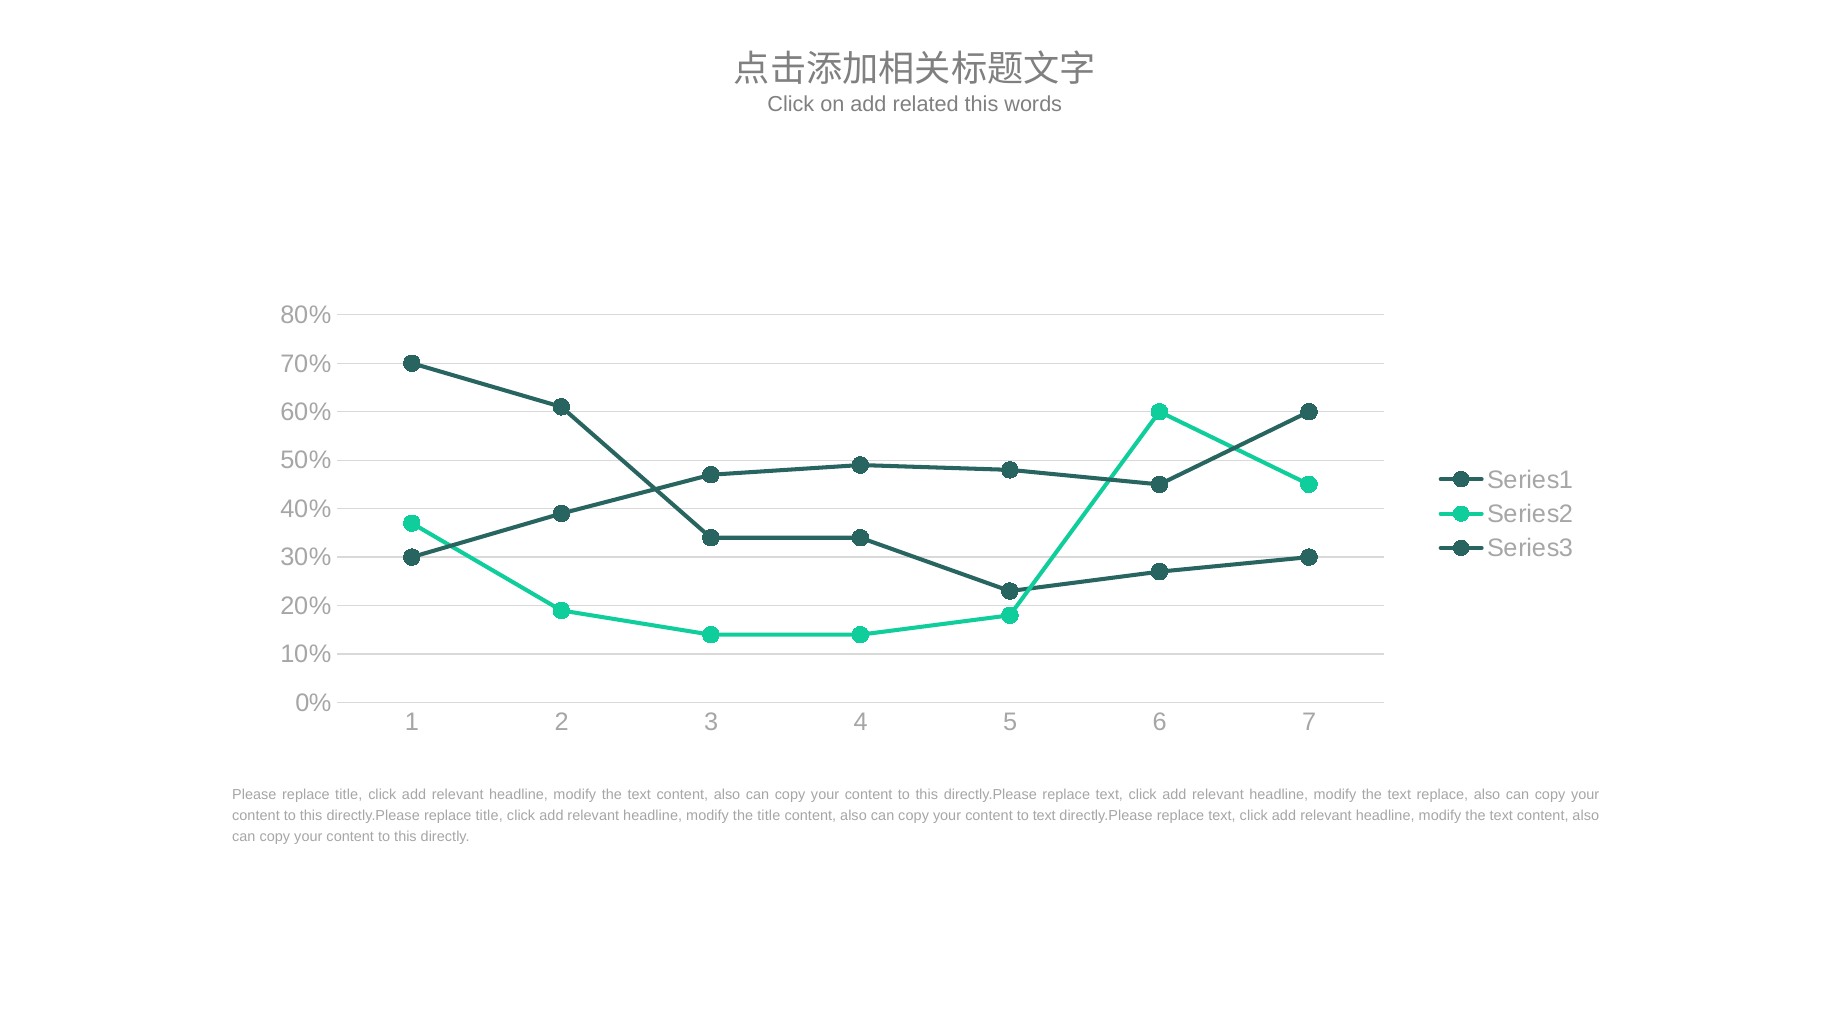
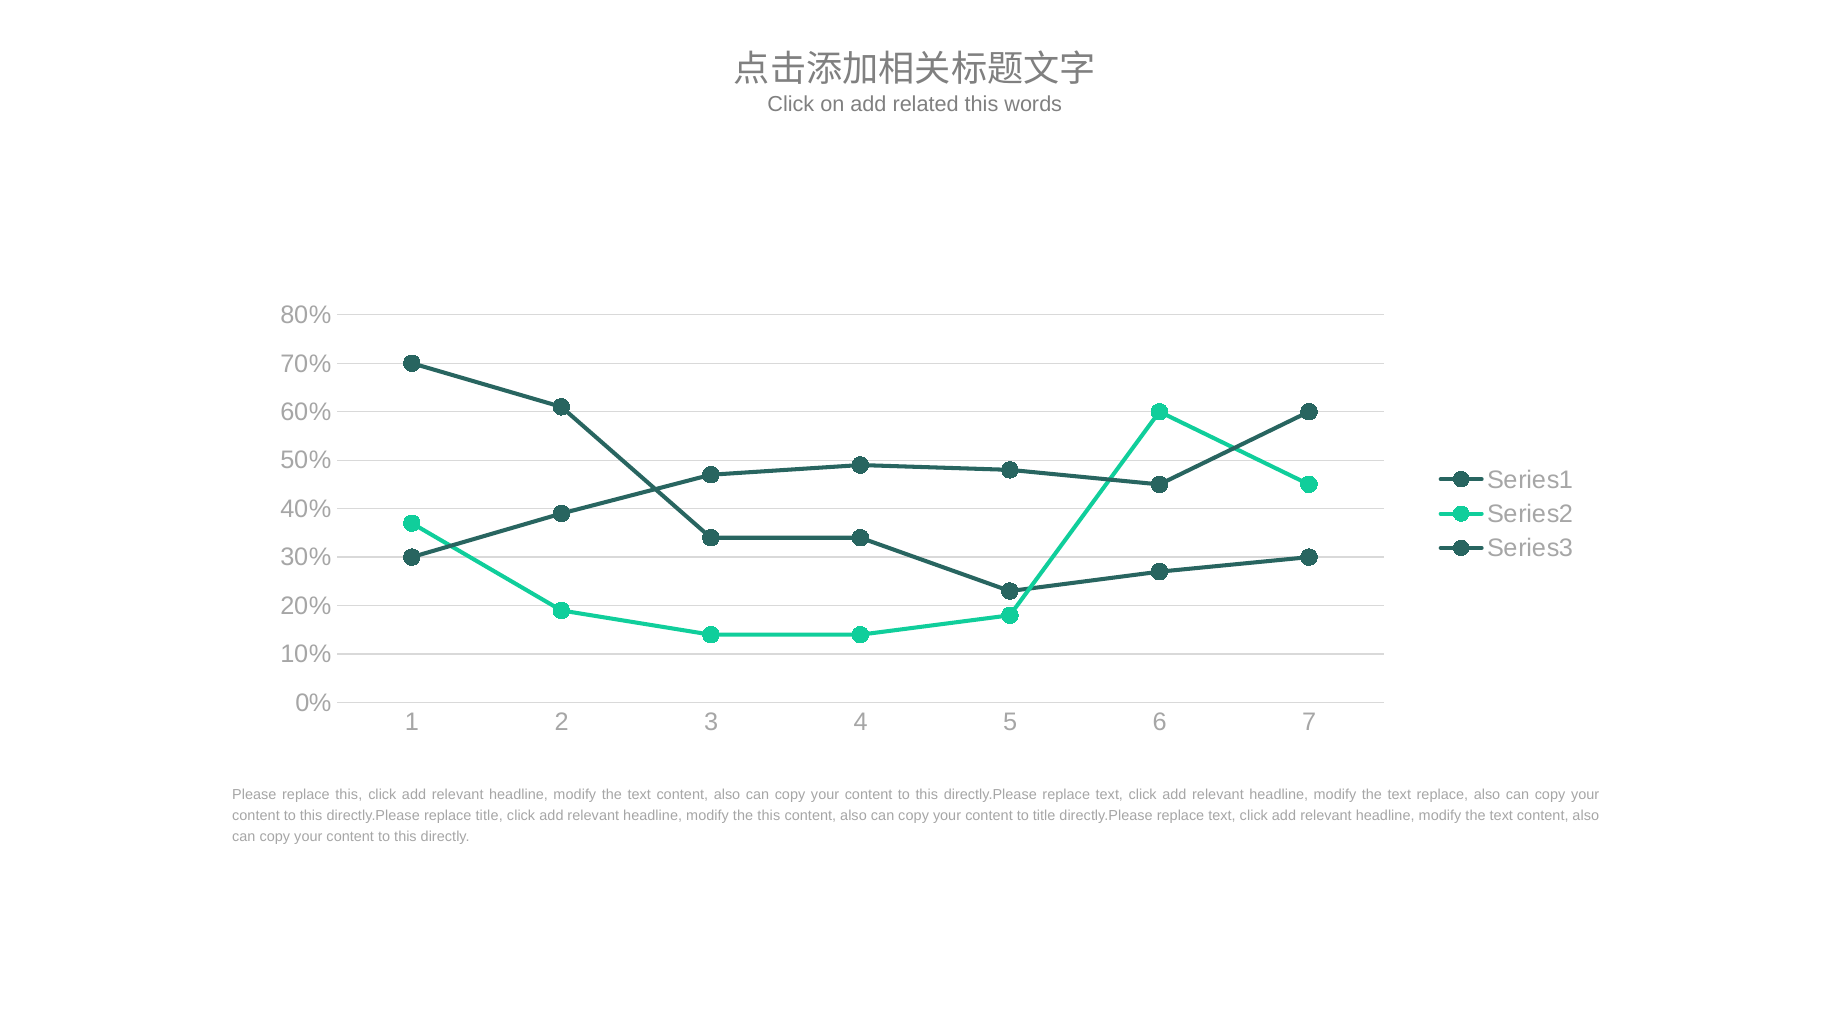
Please replace title: title -> this
the title: title -> this
to text: text -> title
